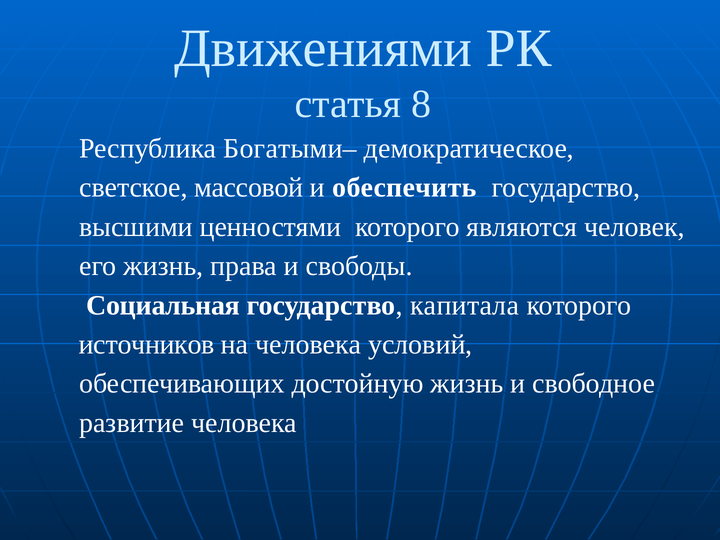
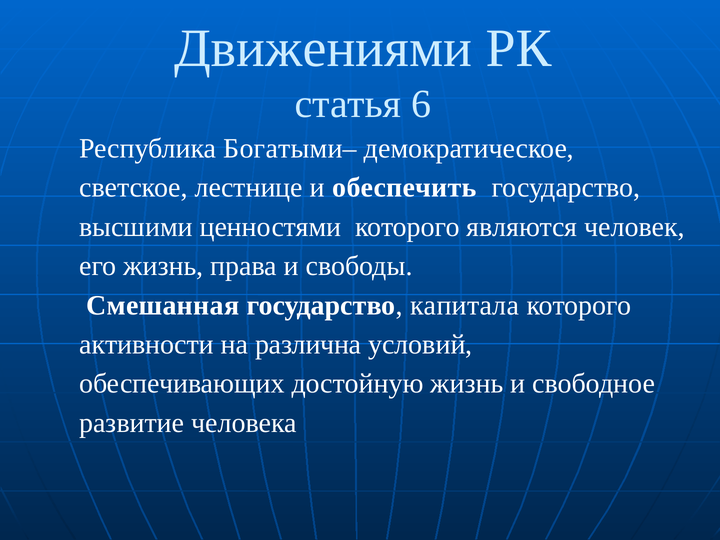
8: 8 -> 6
массовой: массовой -> лестнице
Социальная: Социальная -> Смешанная
источников: источников -> активности
на человека: человека -> различна
